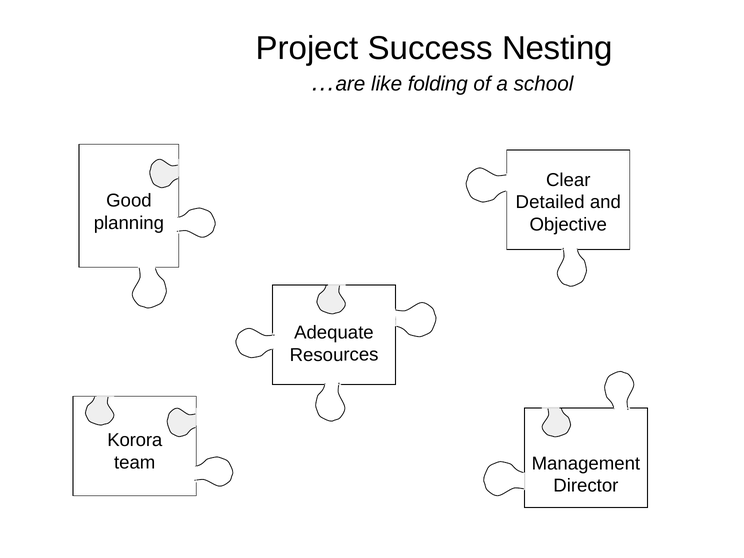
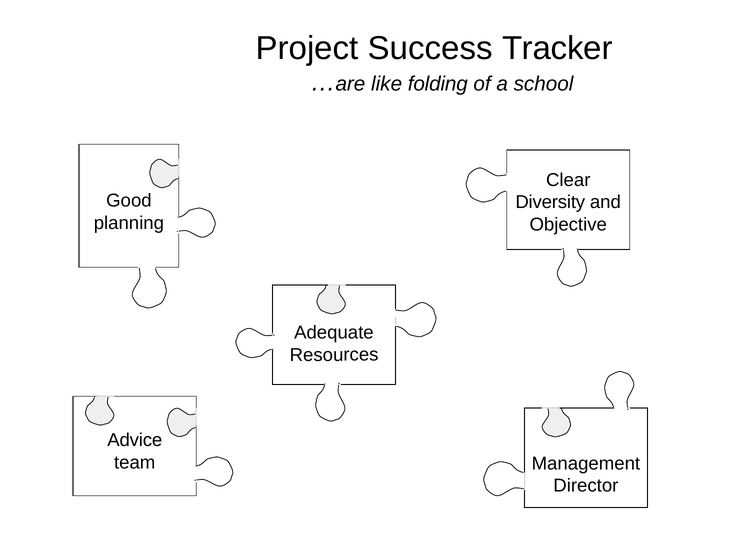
Nesting: Nesting -> Tracker
Detailed: Detailed -> Diversity
Korora: Korora -> Advice
